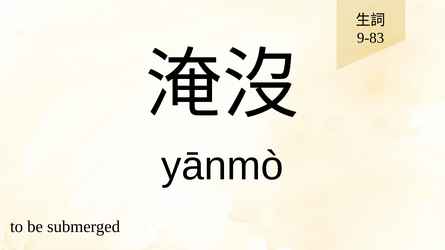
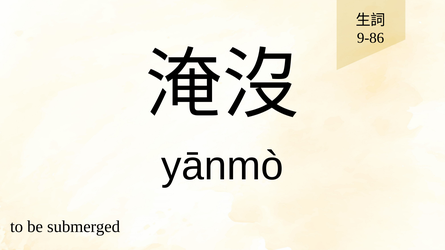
9-83: 9-83 -> 9-86
